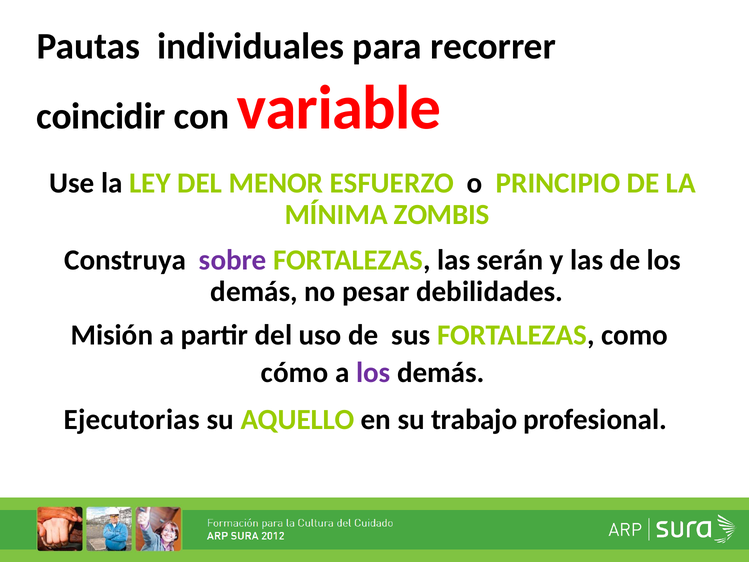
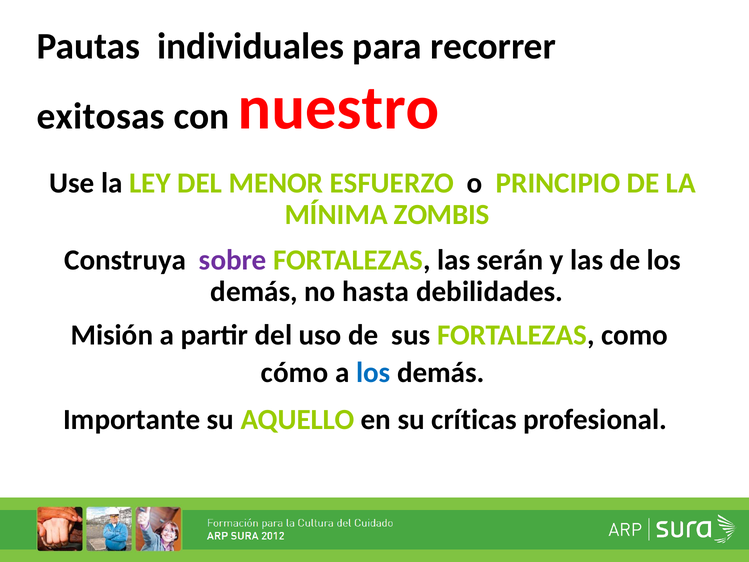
coincidir: coincidir -> exitosas
variable: variable -> nuestro
pesar: pesar -> hasta
los at (373, 372) colour: purple -> blue
Ejecutorias: Ejecutorias -> Importante
trabajo: trabajo -> críticas
